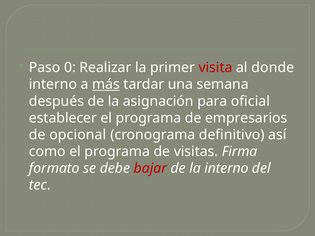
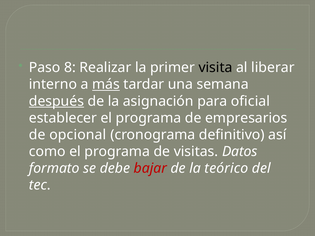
0: 0 -> 8
visita colour: red -> black
donde: donde -> liberar
después underline: none -> present
Firma: Firma -> Datos
la interno: interno -> teórico
